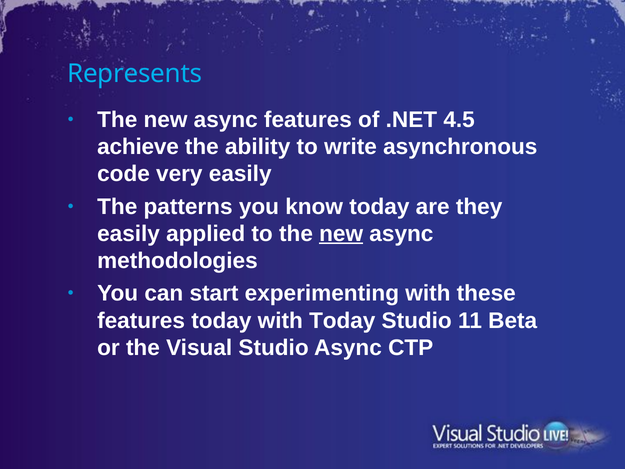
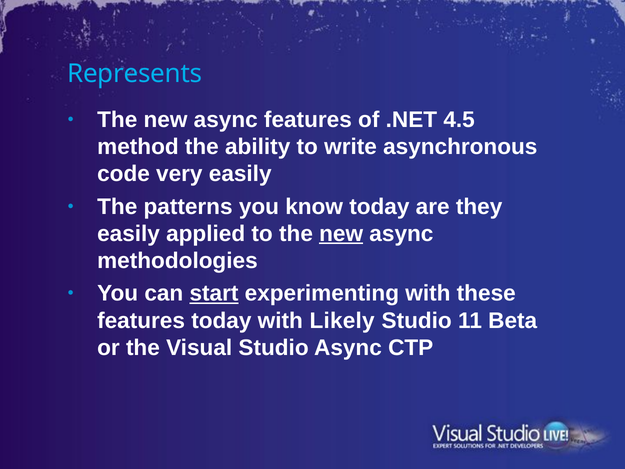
achieve: achieve -> method
start underline: none -> present
with Today: Today -> Likely
